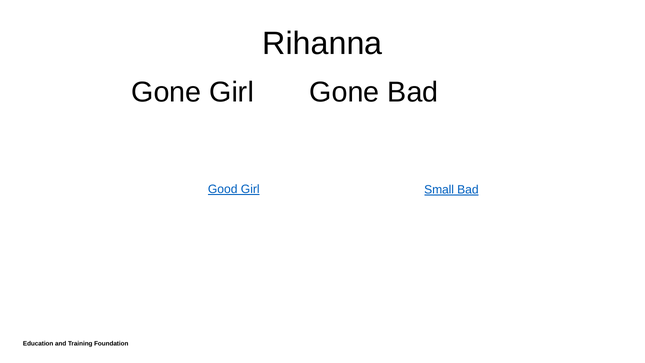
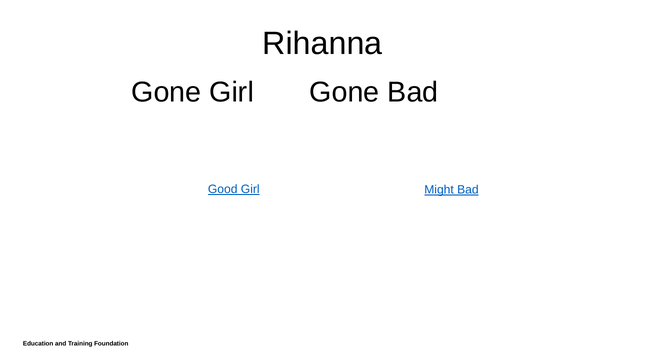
Small: Small -> Might
